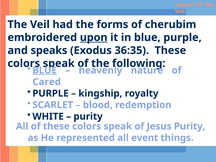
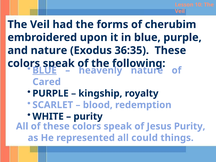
upon underline: present -> none
and speaks: speaks -> nature
event: event -> could
